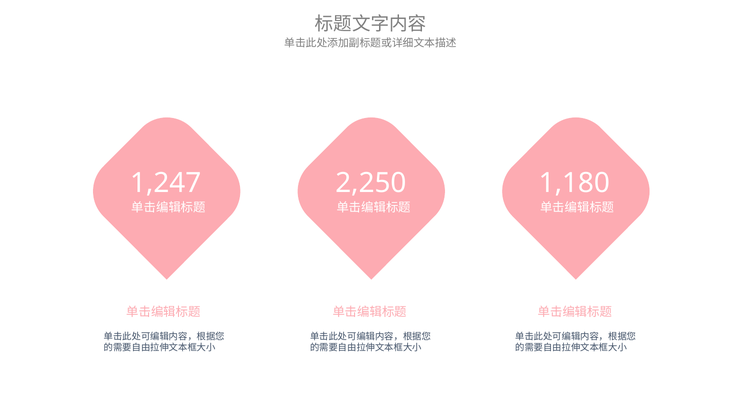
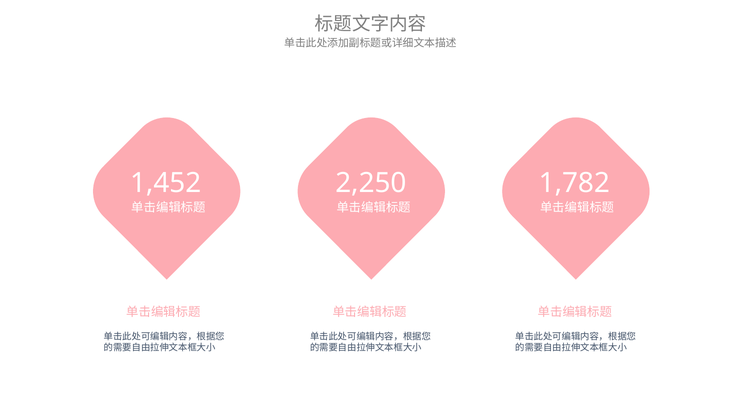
1,247: 1,247 -> 1,452
1,180: 1,180 -> 1,782
